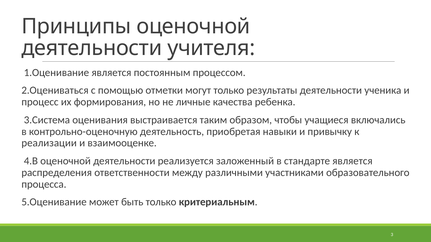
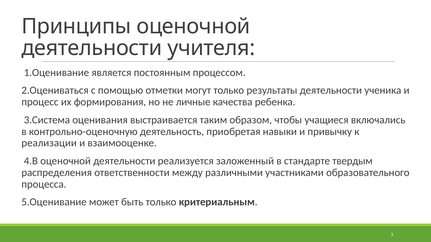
стандарте является: является -> твердым
